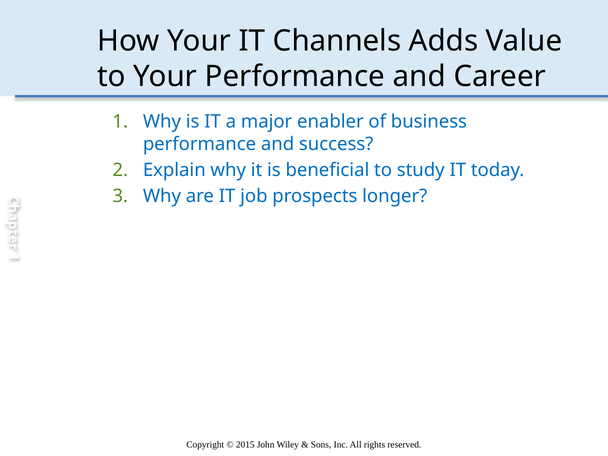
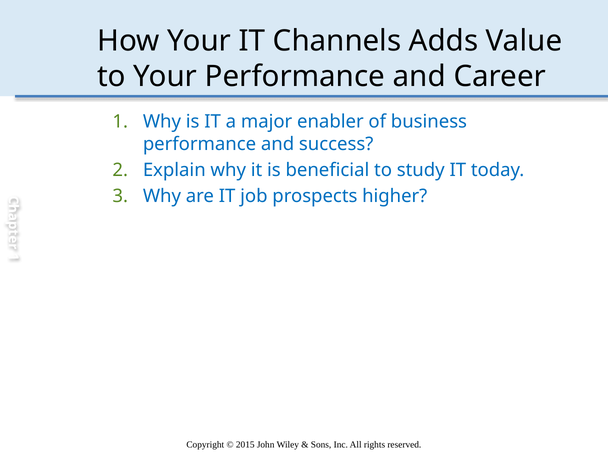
longer: longer -> higher
